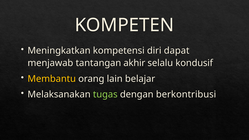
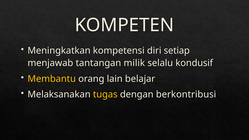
dapat: dapat -> setiap
akhir: akhir -> milik
tugas colour: light green -> yellow
